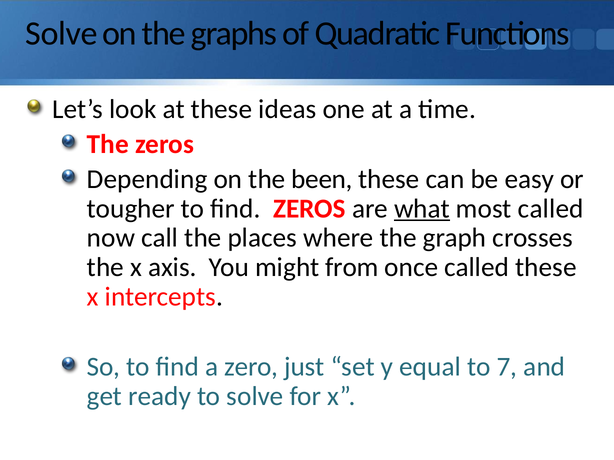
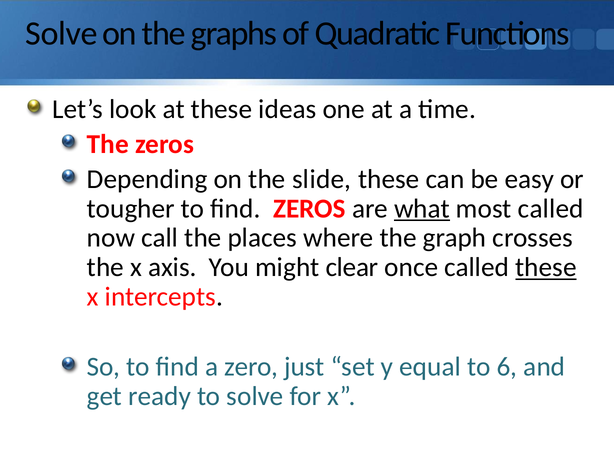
been: been -> slide
from: from -> clear
these at (546, 268) underline: none -> present
7: 7 -> 6
